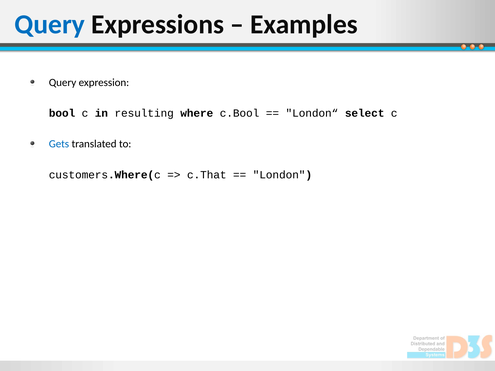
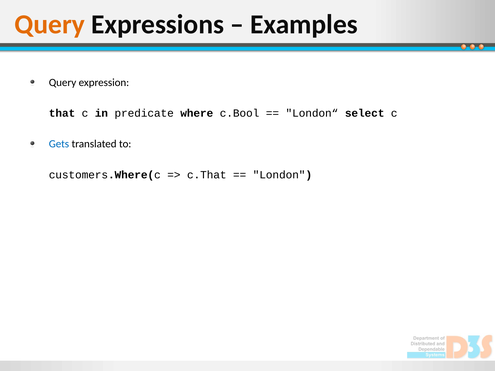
Query at (50, 25) colour: blue -> orange
bool: bool -> that
resulting: resulting -> predicate
